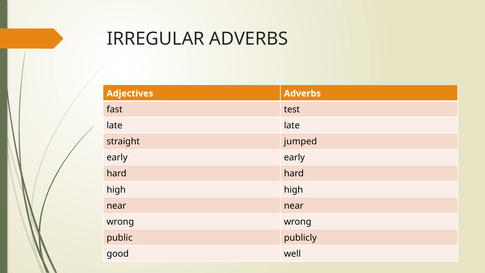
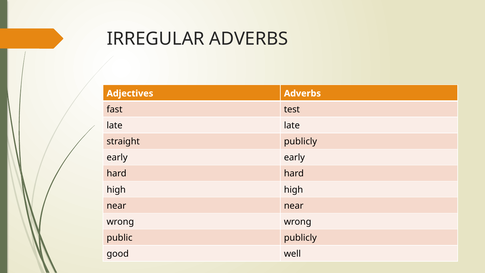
straight jumped: jumped -> publicly
